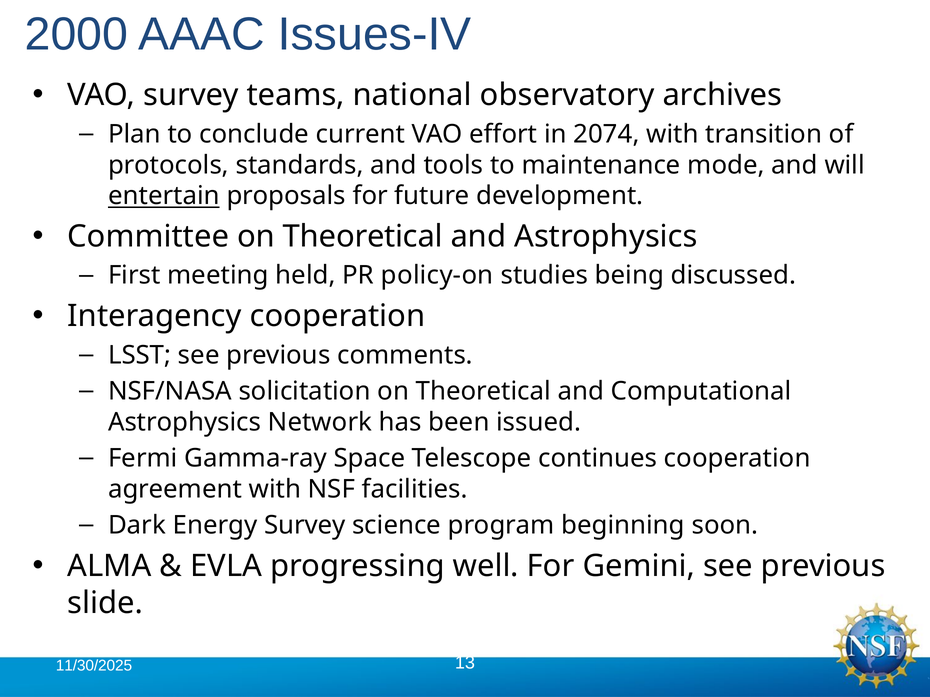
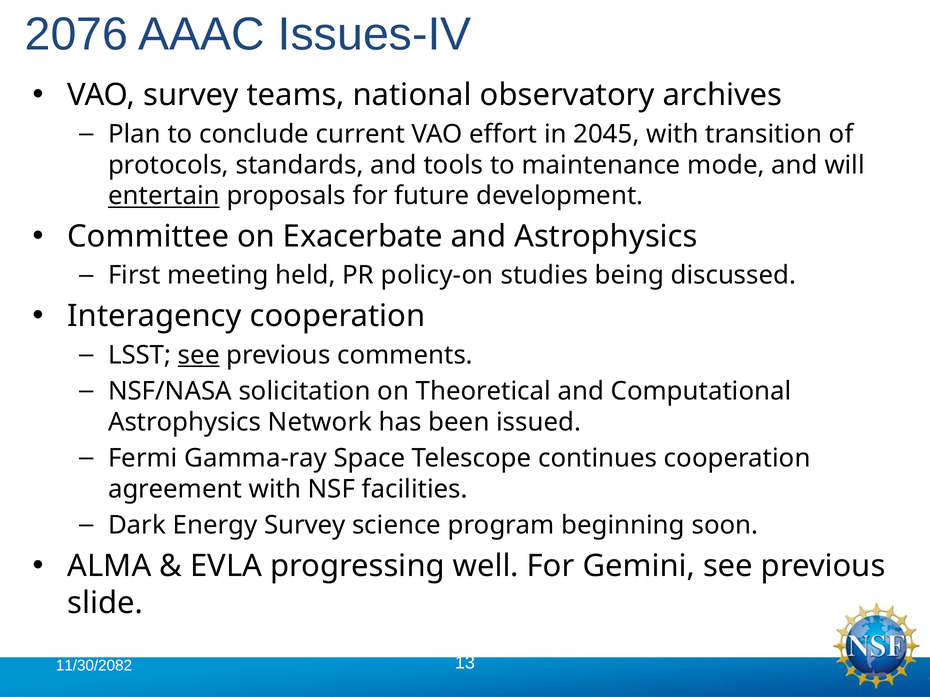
2000: 2000 -> 2076
2074: 2074 -> 2045
Committee on Theoretical: Theoretical -> Exacerbate
see at (199, 355) underline: none -> present
11/30/2025: 11/30/2025 -> 11/30/2082
